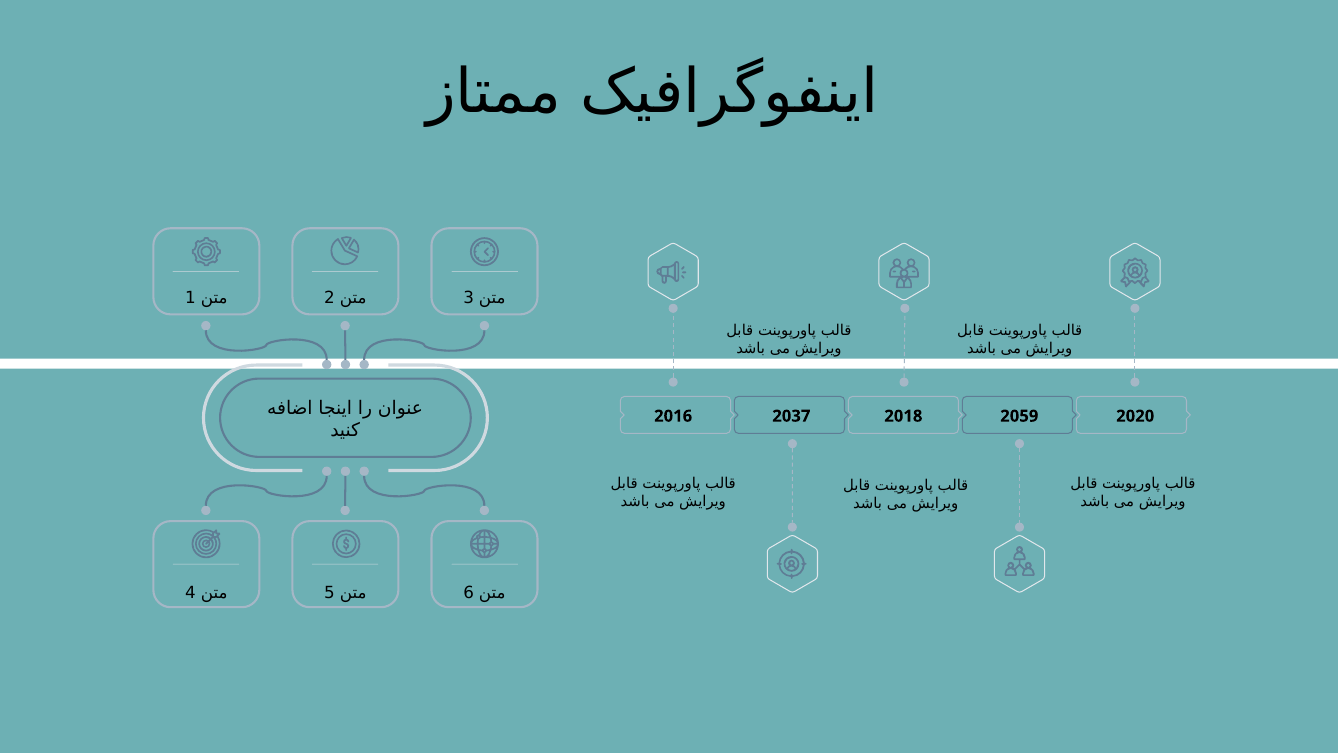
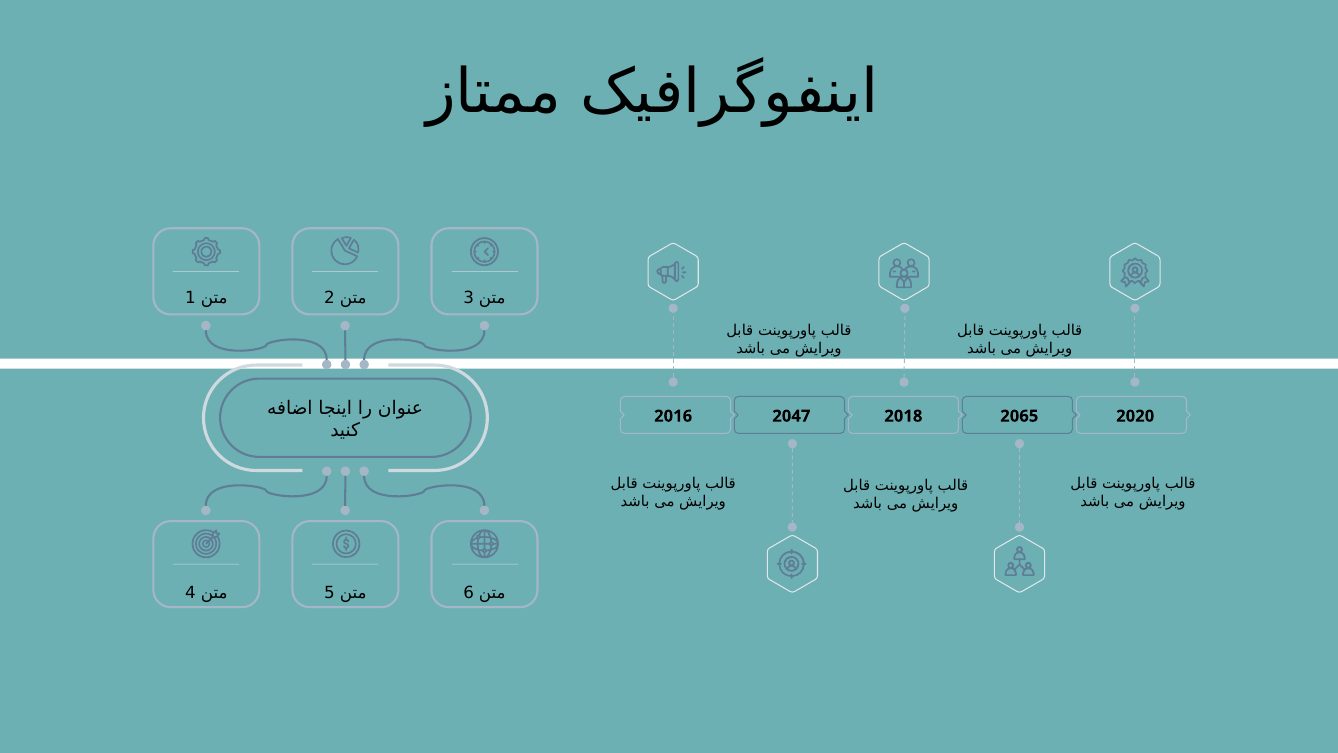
2037: 2037 -> 2047
2059: 2059 -> 2065
